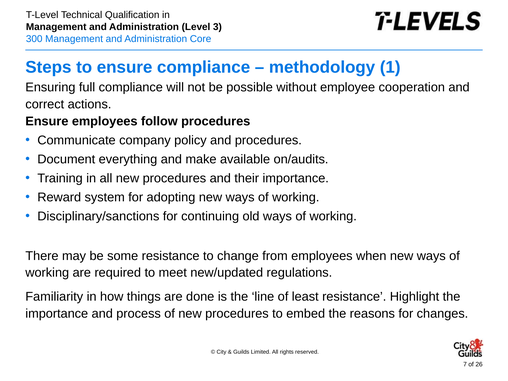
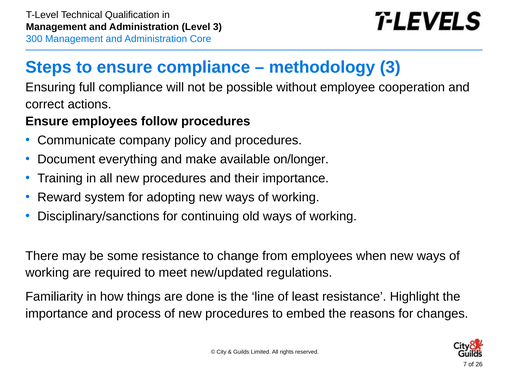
methodology 1: 1 -> 3
on/audits: on/audits -> on/longer
